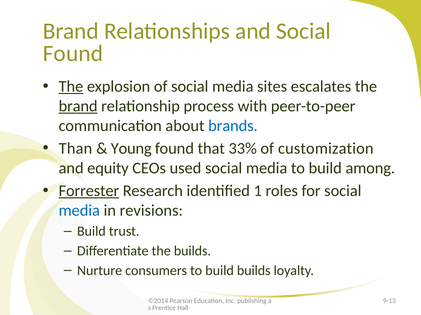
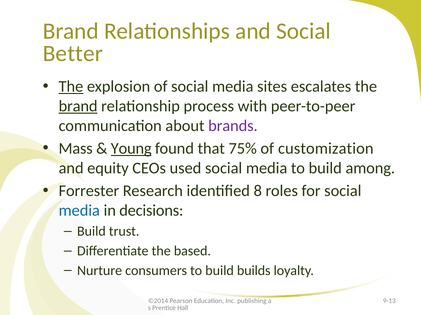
Found at (73, 54): Found -> Better
brands colour: blue -> purple
Than: Than -> Mass
Young underline: none -> present
33%: 33% -> 75%
Forrester underline: present -> none
1: 1 -> 8
revisions: revisions -> decisions
the builds: builds -> based
